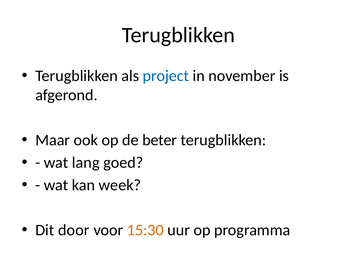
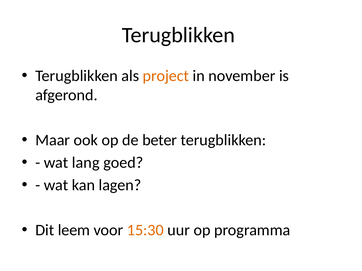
project colour: blue -> orange
week: week -> lagen
door: door -> leem
